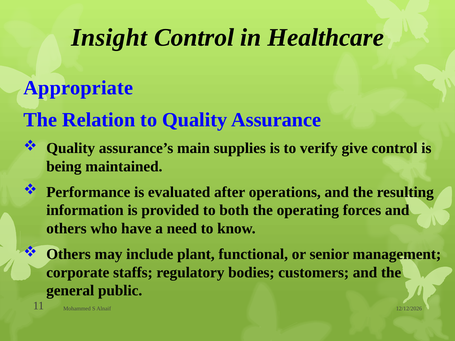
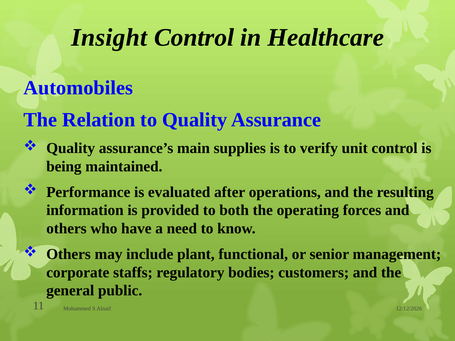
Appropriate: Appropriate -> Automobiles
give: give -> unit
